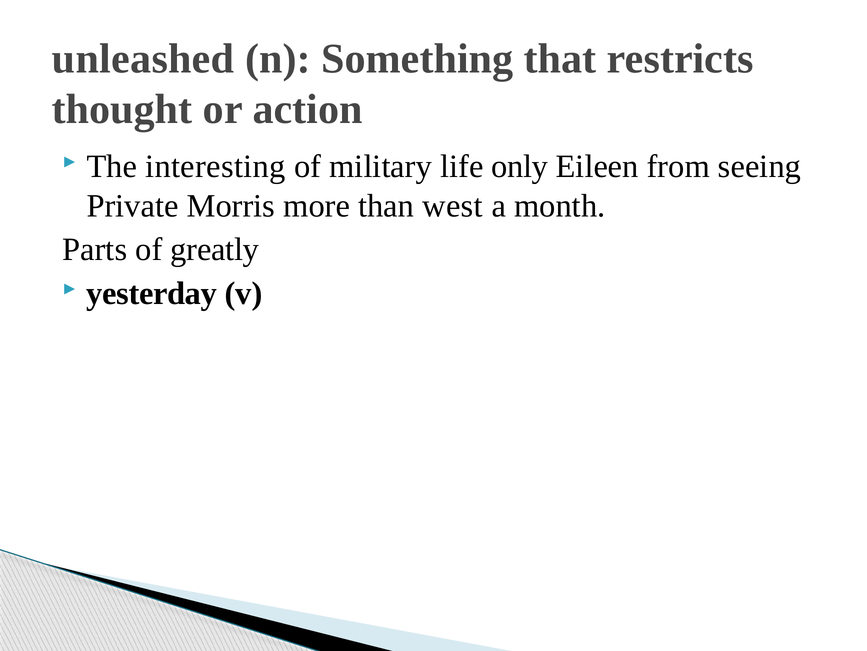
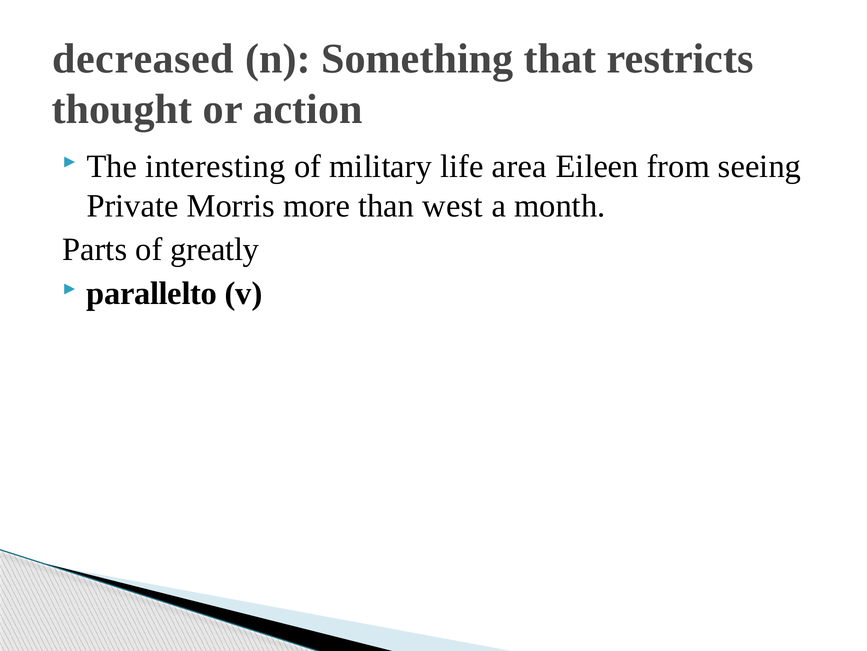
unleashed: unleashed -> decreased
only: only -> area
yesterday: yesterday -> parallelto
